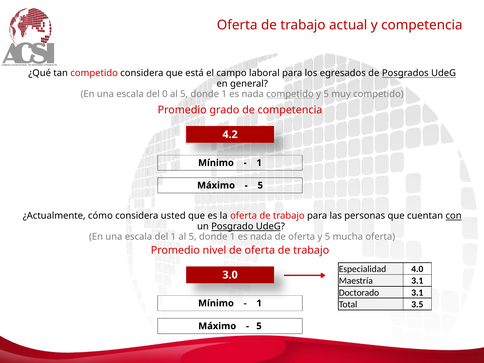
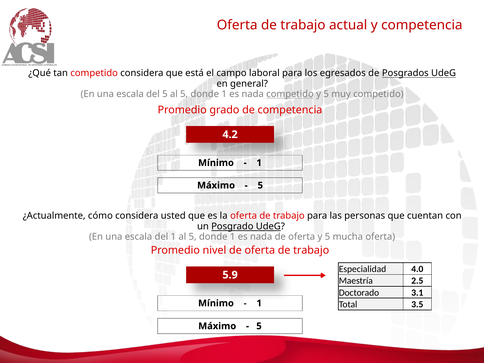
del 0: 0 -> 5
con underline: present -> none
3.0: 3.0 -> 5.9
Maestría 3.1: 3.1 -> 2.5
